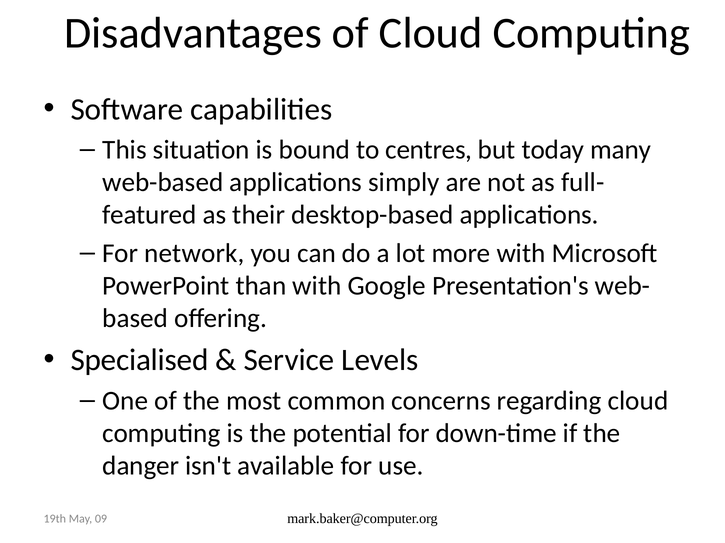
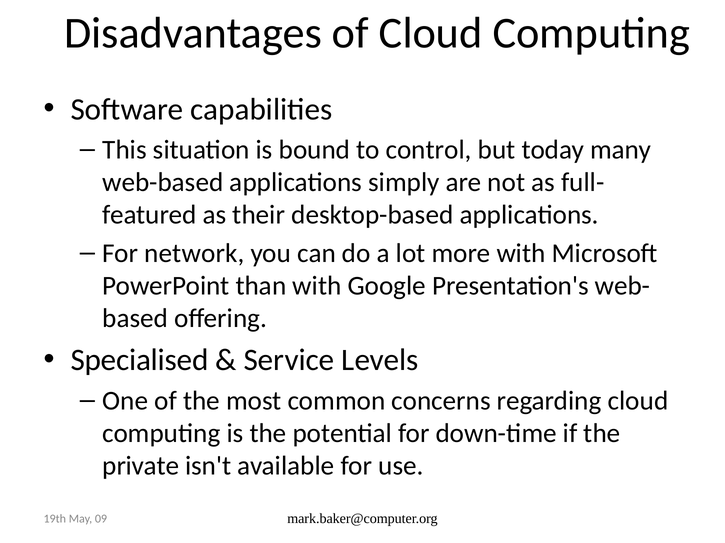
centres: centres -> control
danger: danger -> private
